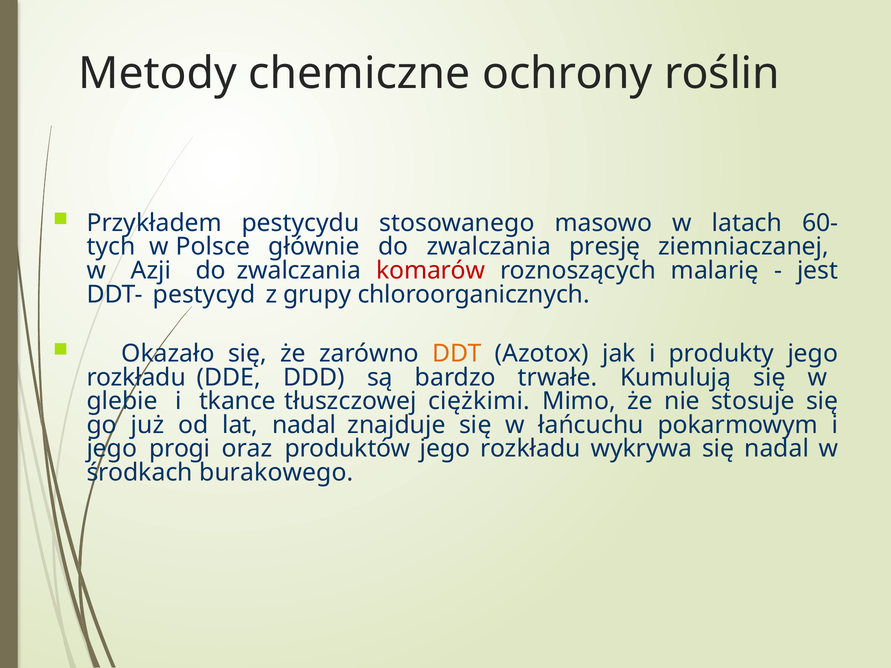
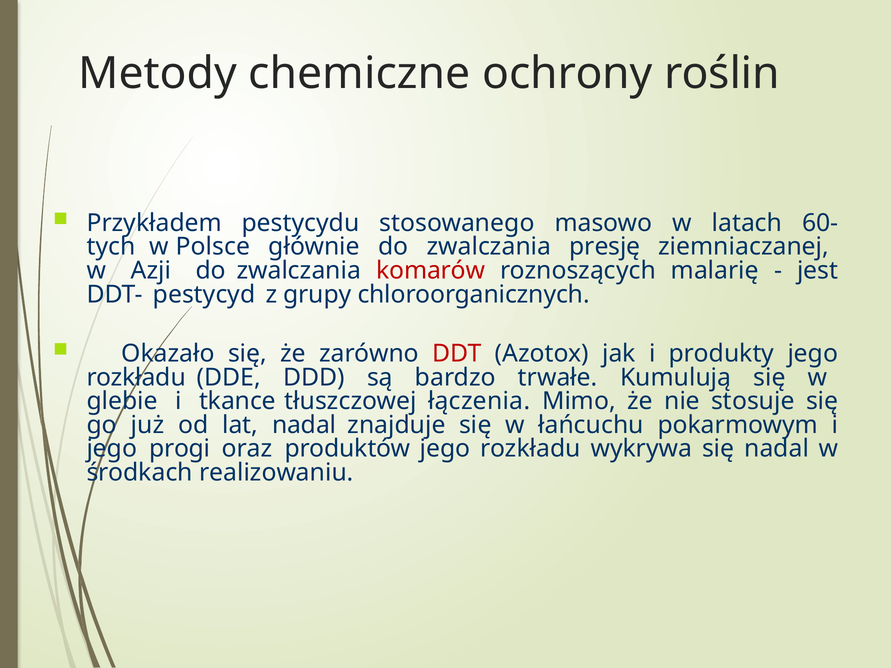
DDT colour: orange -> red
ciężkimi: ciężkimi -> łączenia
burakowego: burakowego -> realizowaniu
